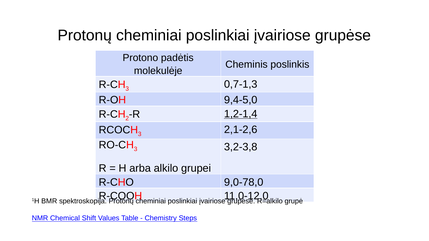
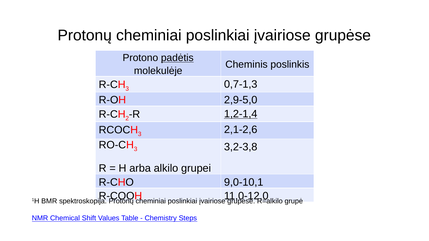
padėtis underline: none -> present
9,4-5,0: 9,4-5,0 -> 2,9-5,0
9,0-78,0: 9,0-78,0 -> 9,0-10,1
